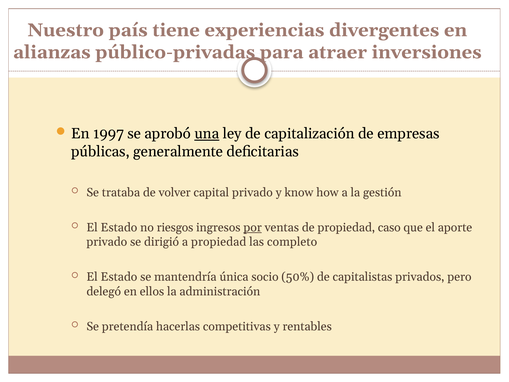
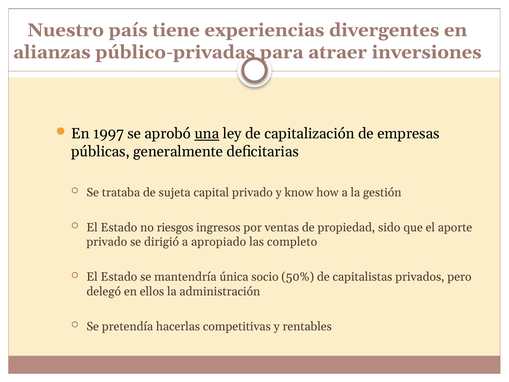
volver: volver -> sujeta
por underline: present -> none
caso: caso -> sido
a propiedad: propiedad -> apropiado
